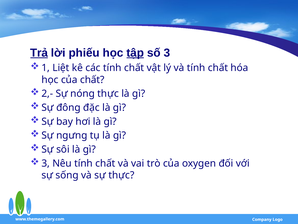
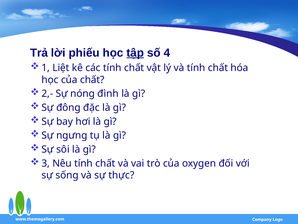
Trả underline: present -> none
số 3: 3 -> 4
nóng thực: thực -> đình
